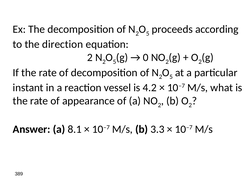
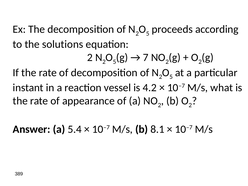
direction: direction -> solutions
0: 0 -> 7
8.1: 8.1 -> 5.4
3.3: 3.3 -> 8.1
